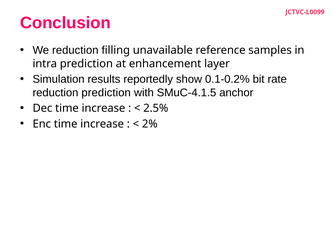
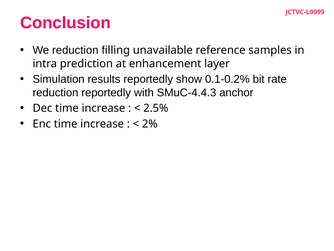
reduction prediction: prediction -> reportedly
SMuC-4.1.5: SMuC-4.1.5 -> SMuC-4.4.3
